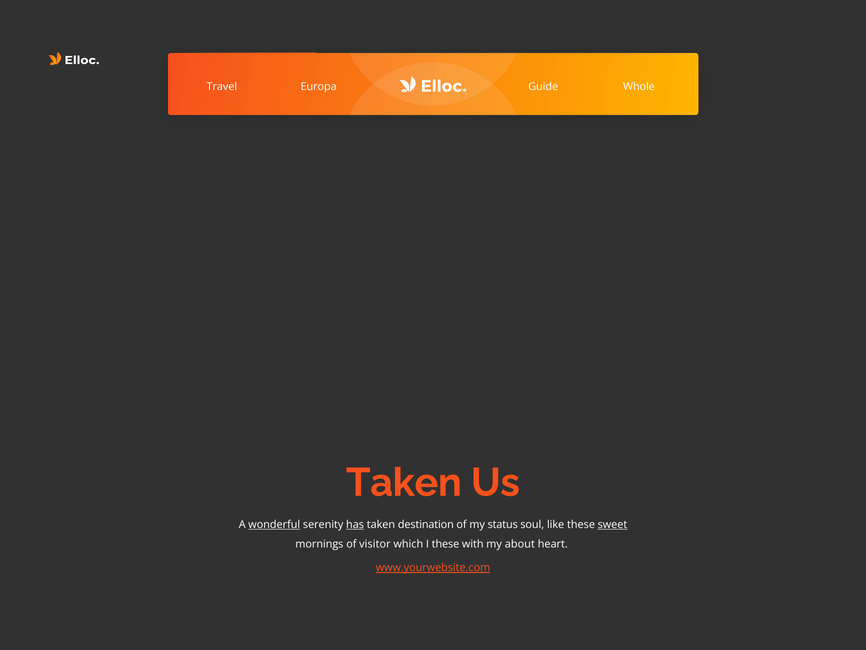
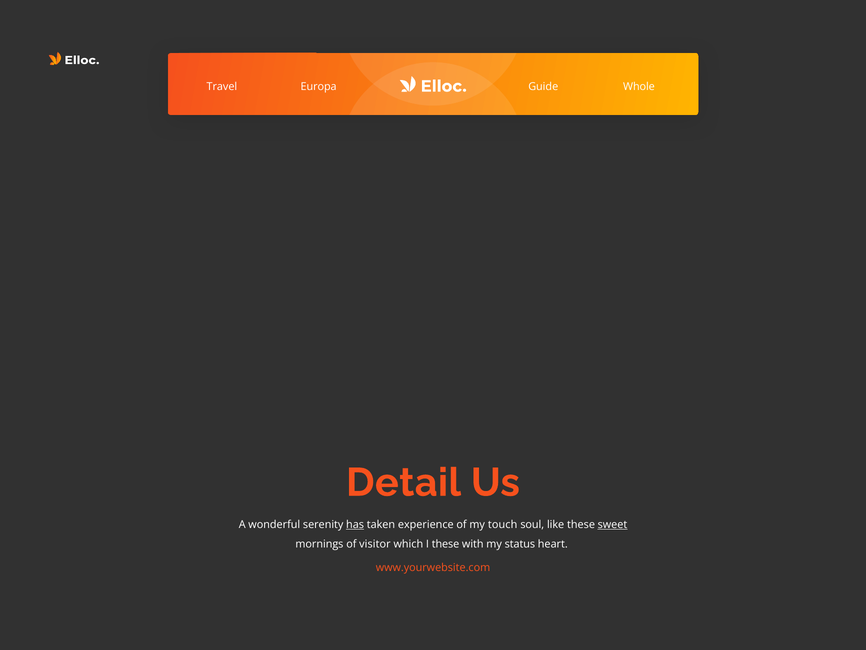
Taken at (404, 482): Taken -> Detail
wonderful underline: present -> none
destination: destination -> experience
status: status -> touch
about: about -> status
www.yourwebsite.com underline: present -> none
